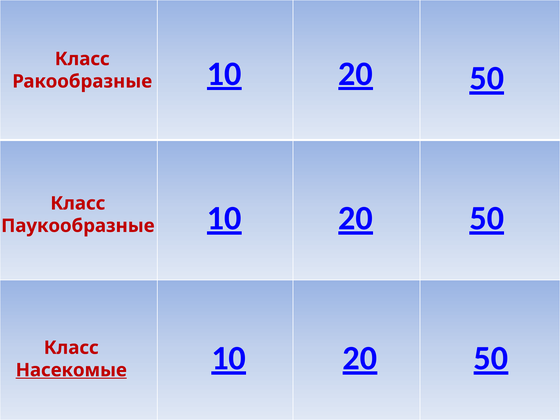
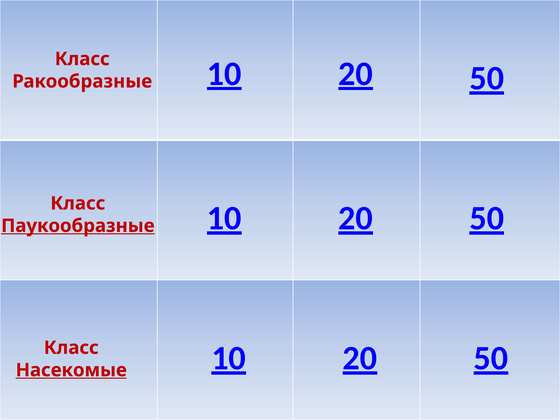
Паукообразные underline: none -> present
